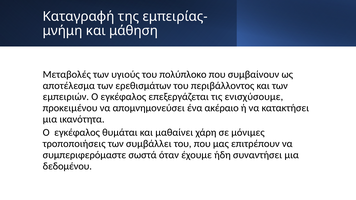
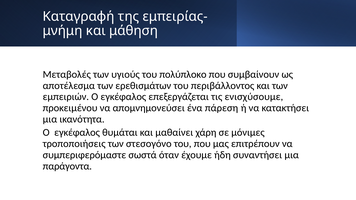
ακέραιο: ακέραιο -> πάρεση
συμβάλλει: συμβάλλει -> στεσογόνο
δεδομένου: δεδομένου -> παράγοντα
